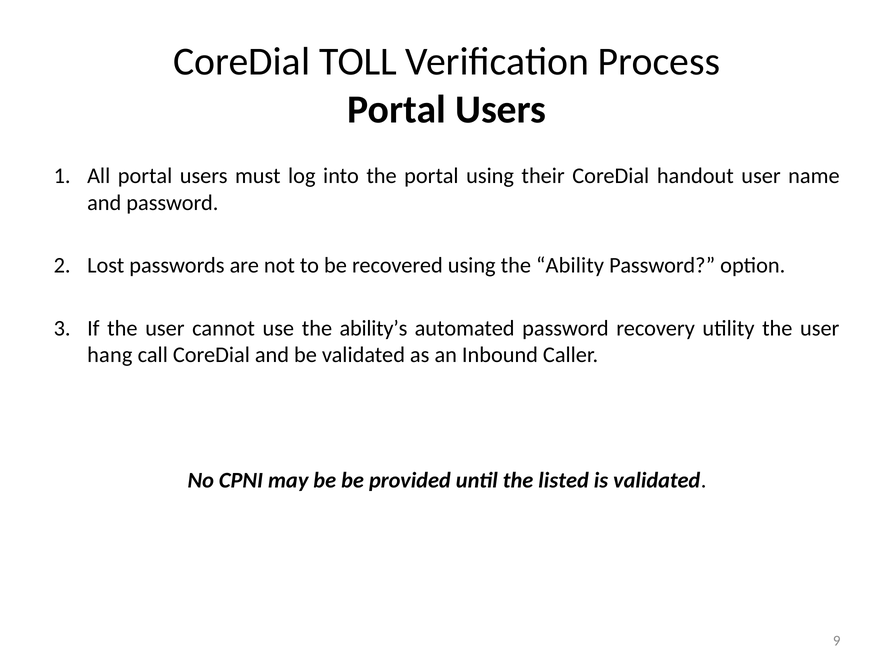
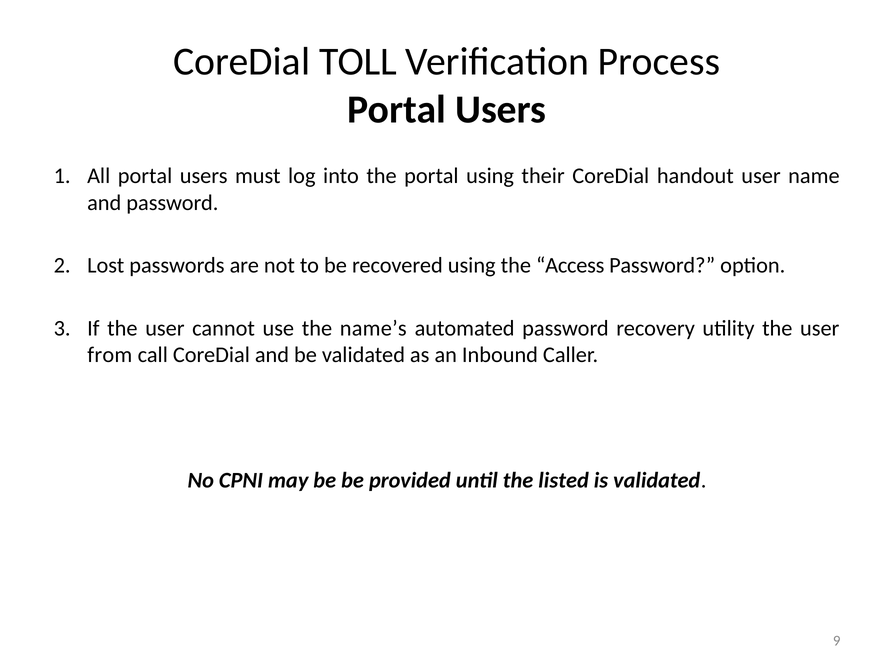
Ability: Ability -> Access
ability’s: ability’s -> name’s
hang: hang -> from
